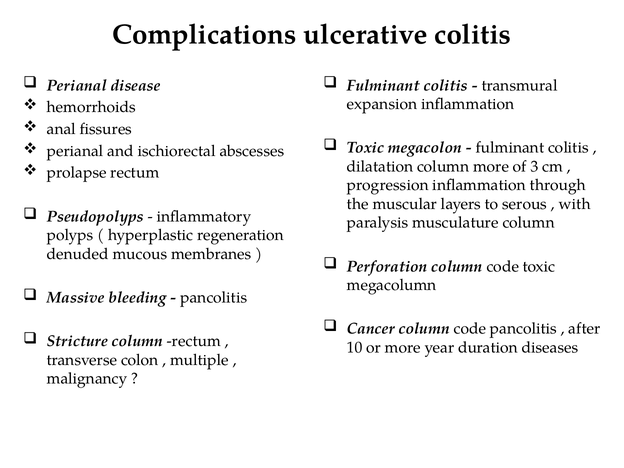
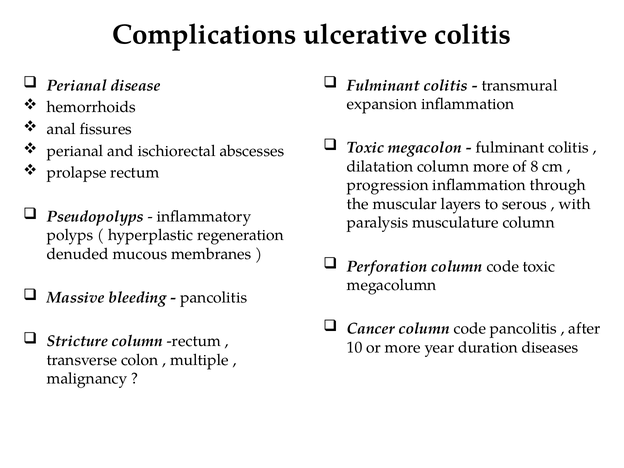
3: 3 -> 8
